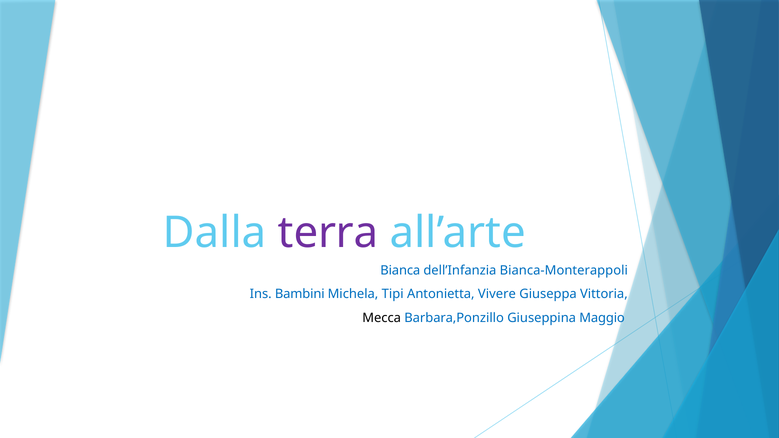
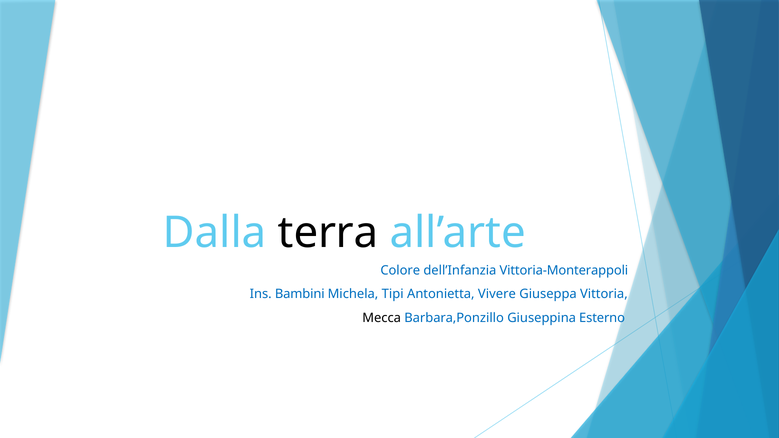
terra colour: purple -> black
Bianca: Bianca -> Colore
Bianca-Monterappoli: Bianca-Monterappoli -> Vittoria-Monterappoli
Maggio: Maggio -> Esterno
